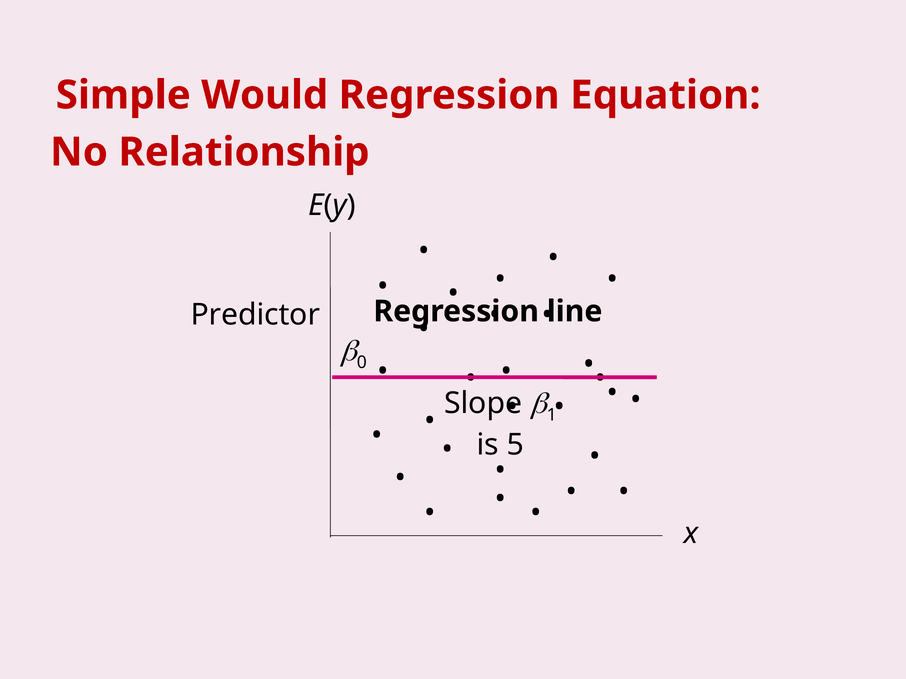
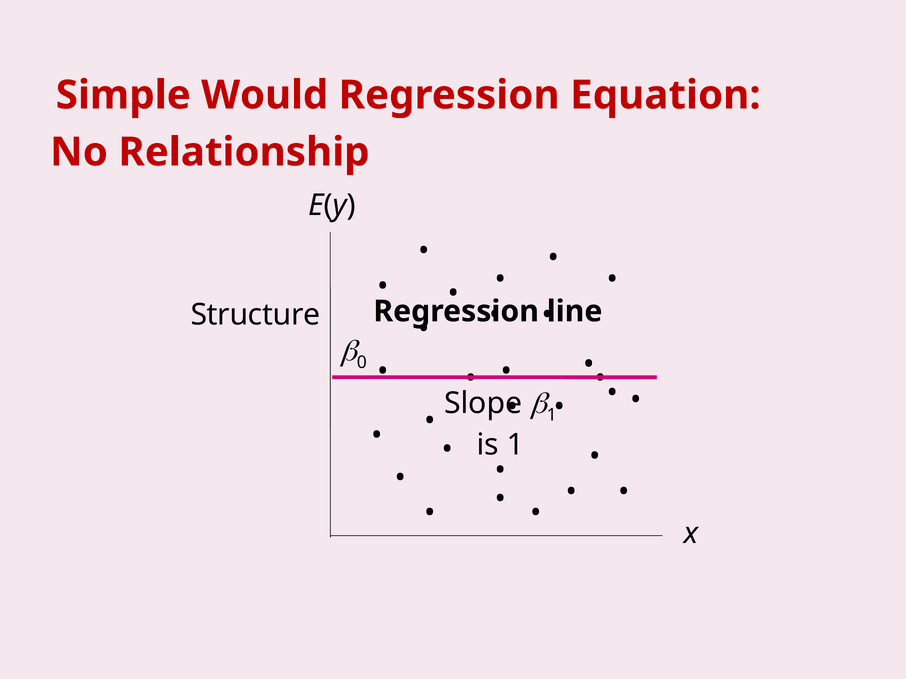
Predictor: Predictor -> Structure
is 5: 5 -> 1
